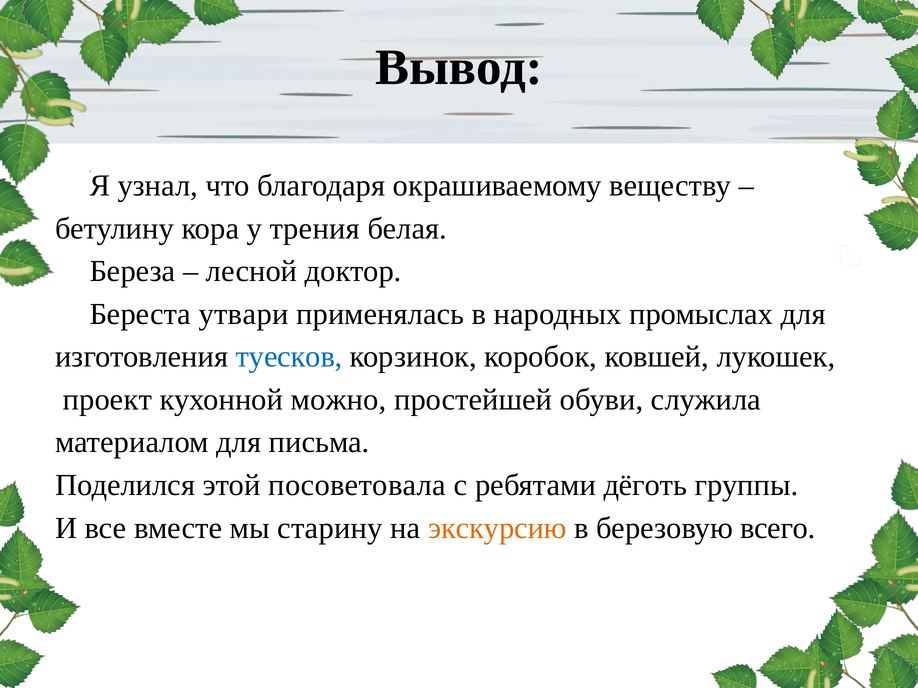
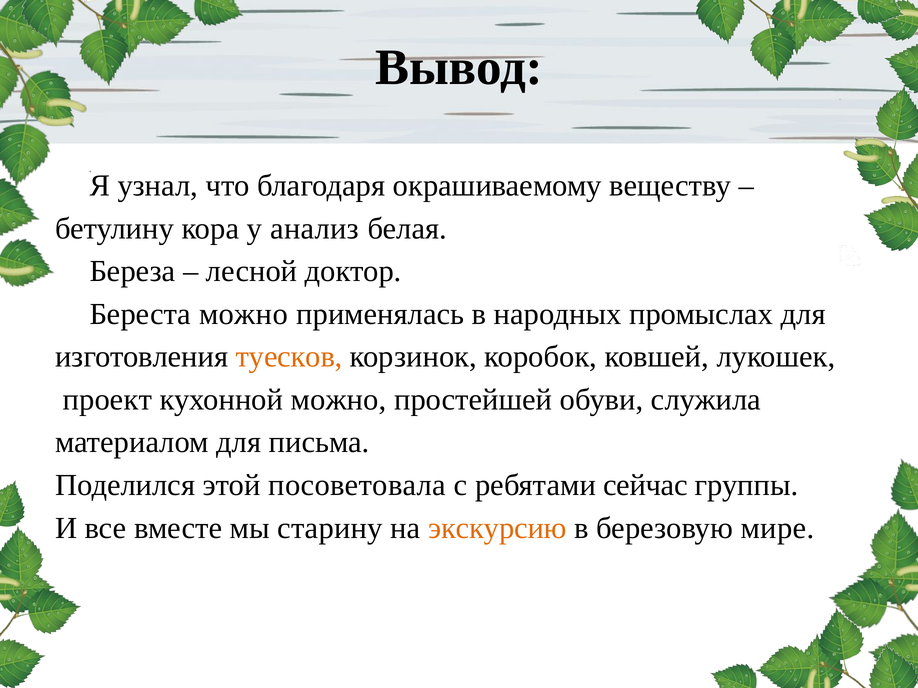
трения: трения -> анализ
Береста утвари: утвари -> можно
туесков colour: blue -> orange
дёготь: дёготь -> сейчас
всего: всего -> мире
